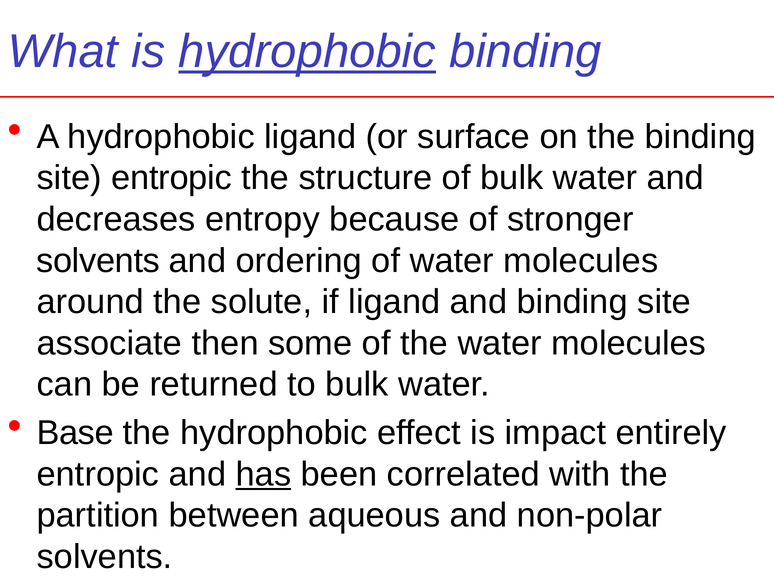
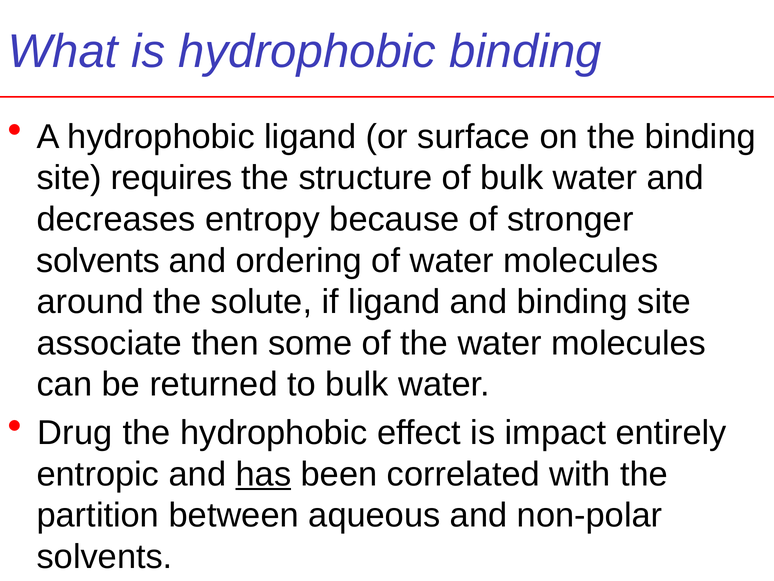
hydrophobic at (307, 52) underline: present -> none
site entropic: entropic -> requires
Base: Base -> Drug
